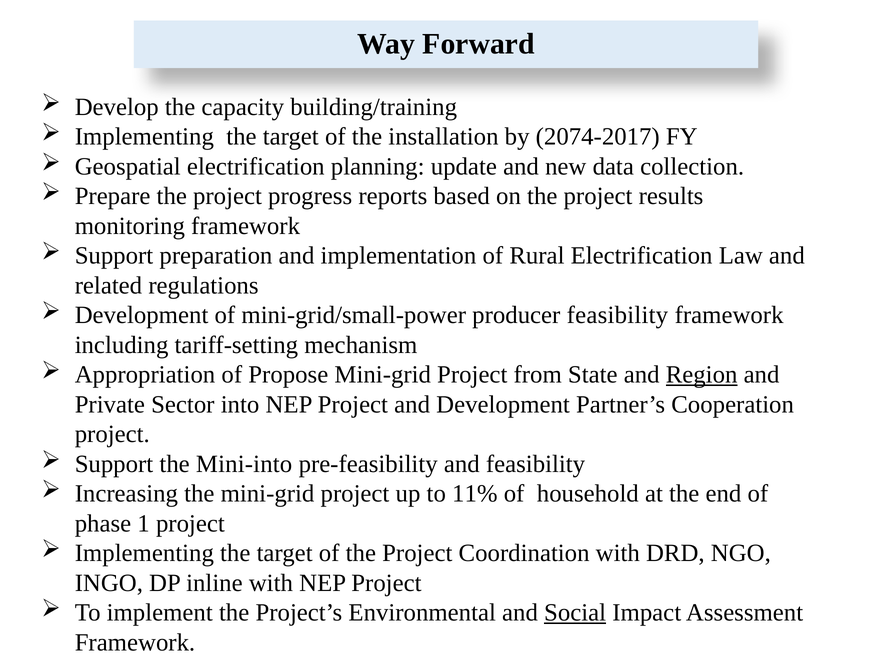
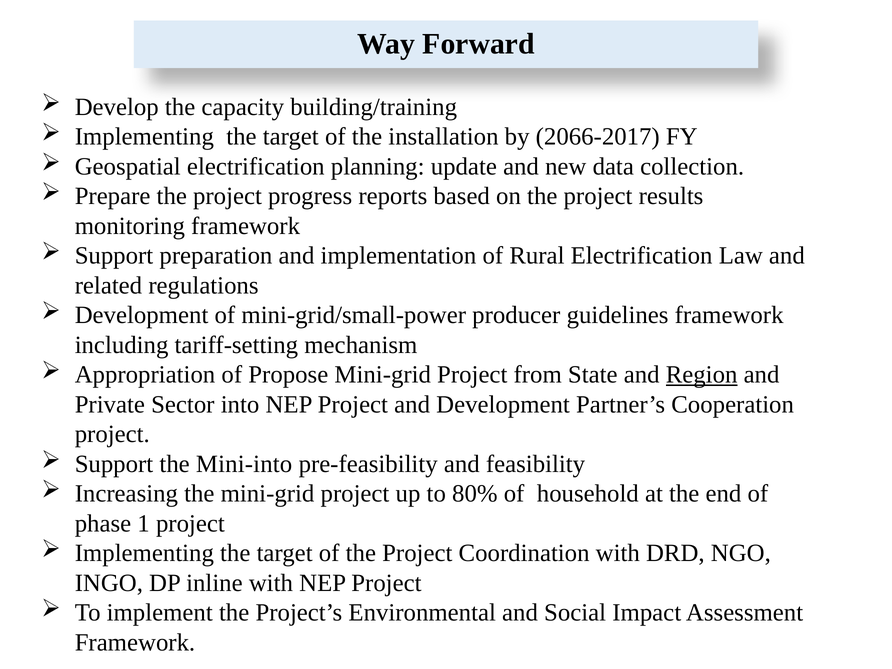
2074-2017: 2074-2017 -> 2066-2017
producer feasibility: feasibility -> guidelines
11%: 11% -> 80%
Social underline: present -> none
